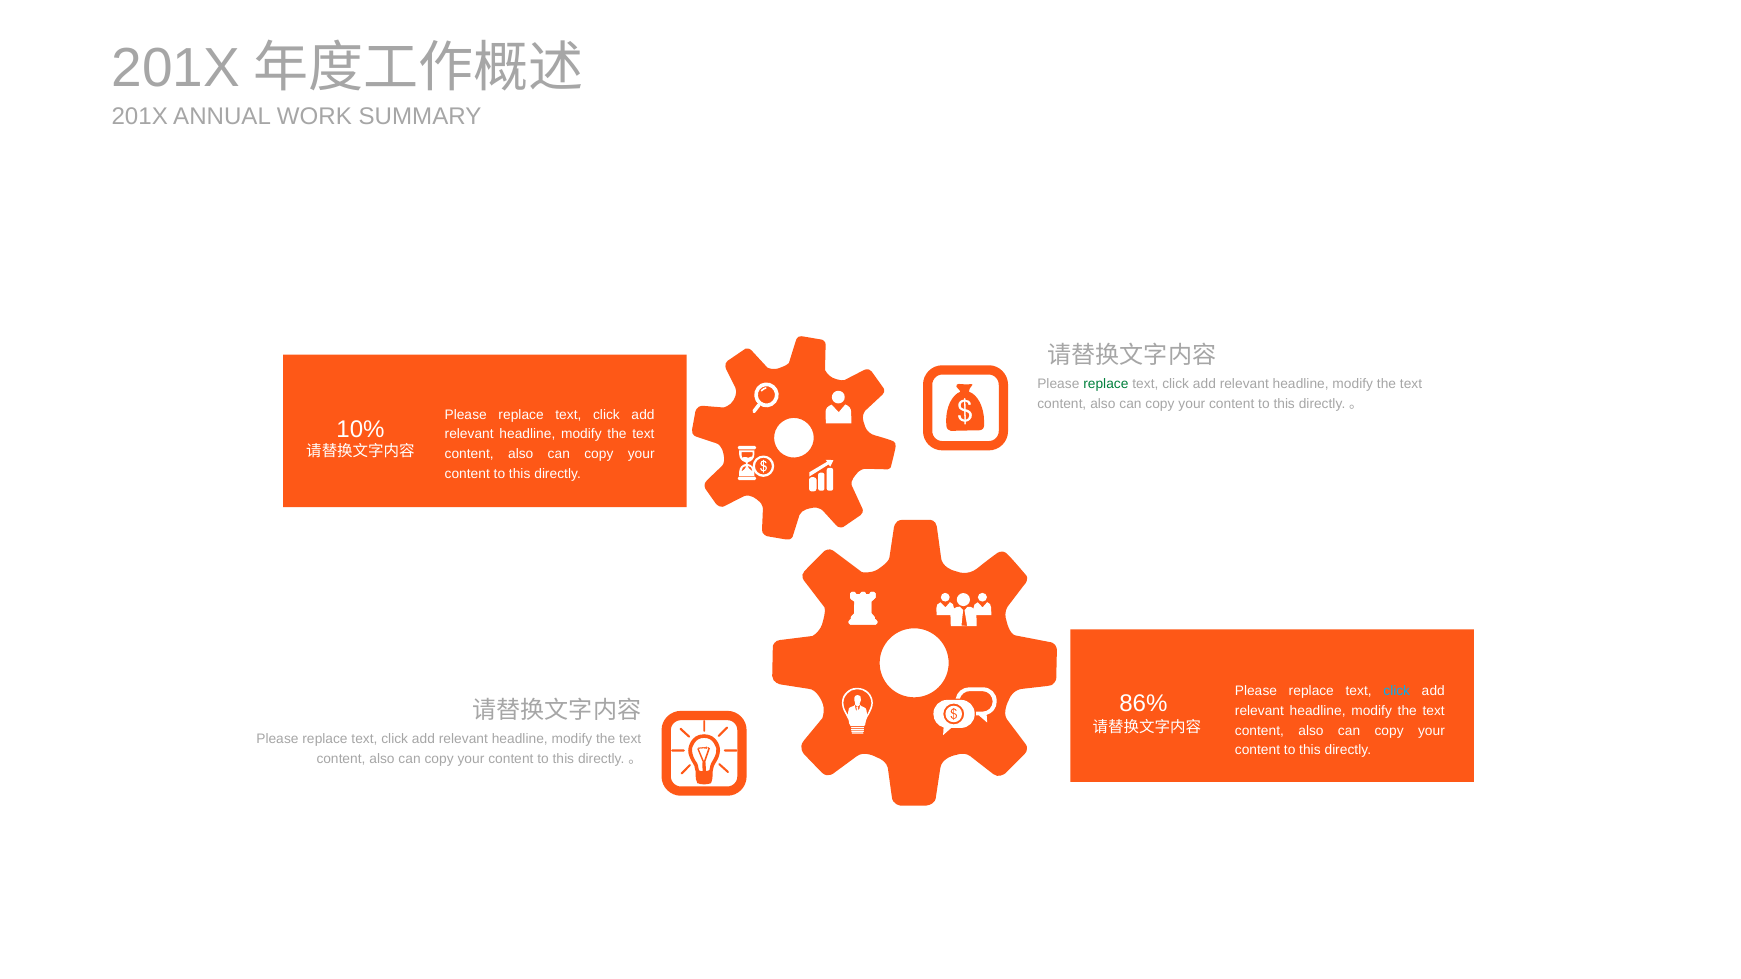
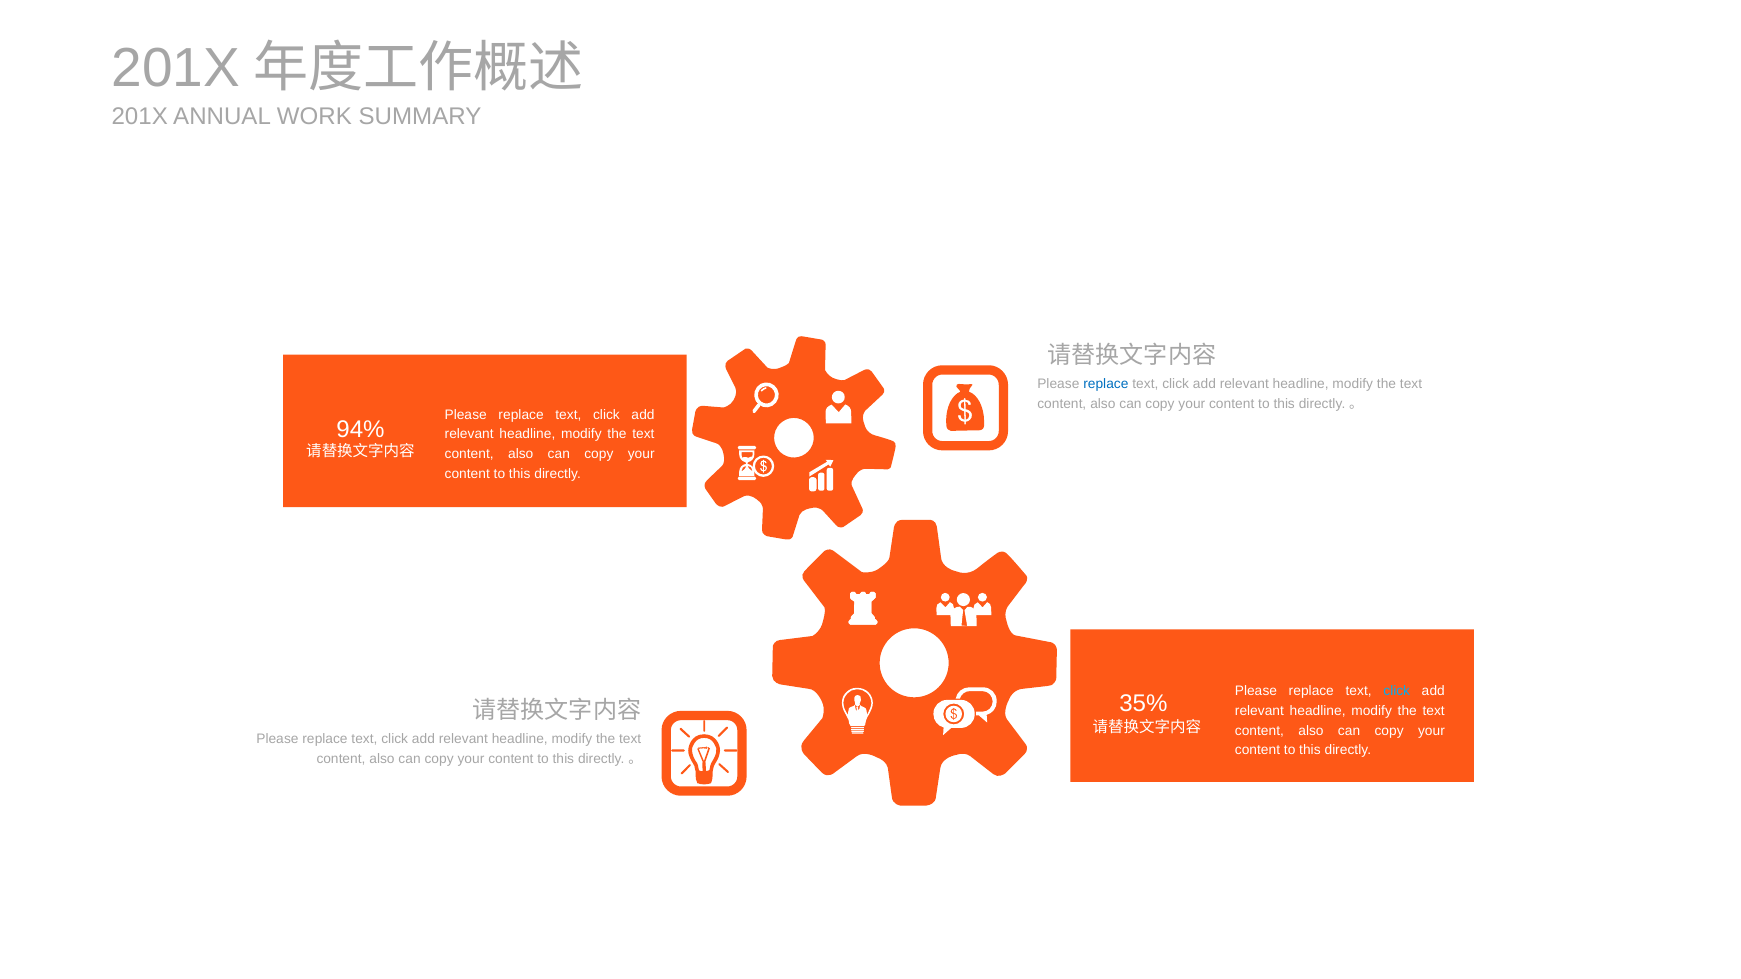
replace at (1106, 384) colour: green -> blue
10%: 10% -> 94%
86%: 86% -> 35%
